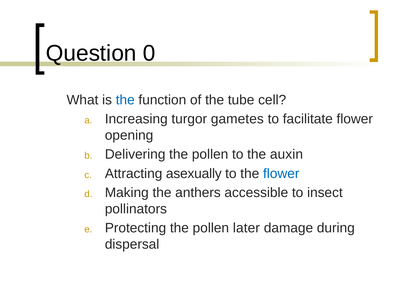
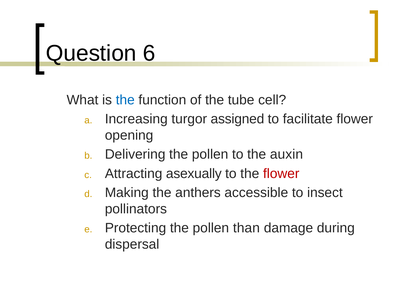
0: 0 -> 6
gametes: gametes -> assigned
flower at (281, 173) colour: blue -> red
later: later -> than
